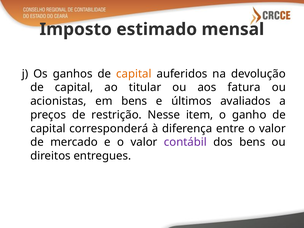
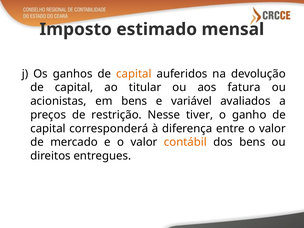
últimos: últimos -> variável
item: item -> tiver
contábil colour: purple -> orange
